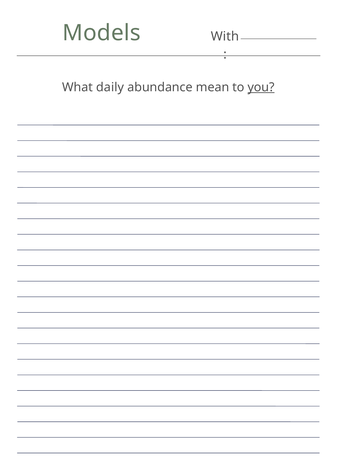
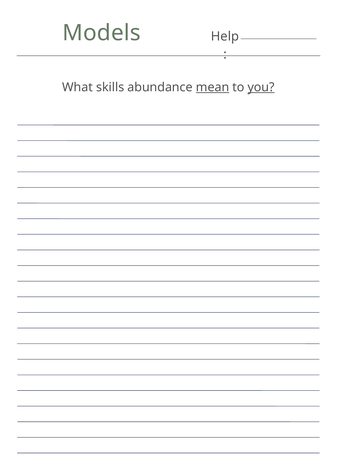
With: With -> Help
daily: daily -> skills
mean underline: none -> present
